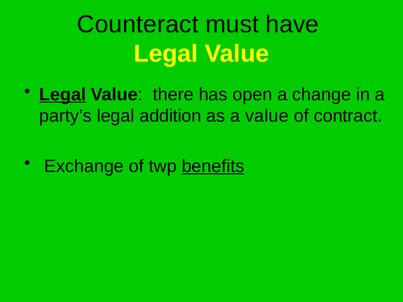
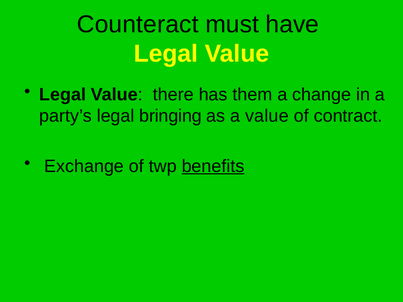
Legal at (63, 95) underline: present -> none
open: open -> them
addition: addition -> bringing
